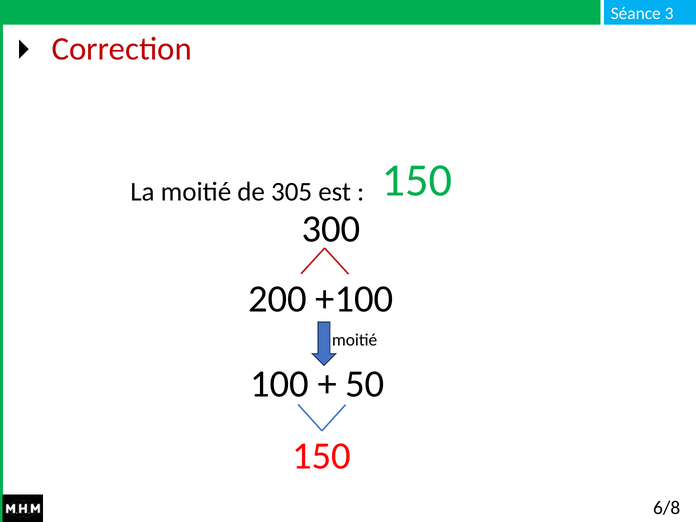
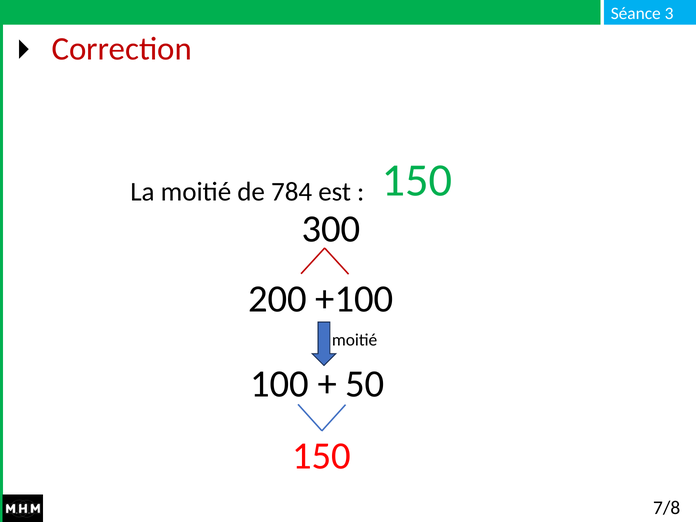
305: 305 -> 784
6/8: 6/8 -> 7/8
